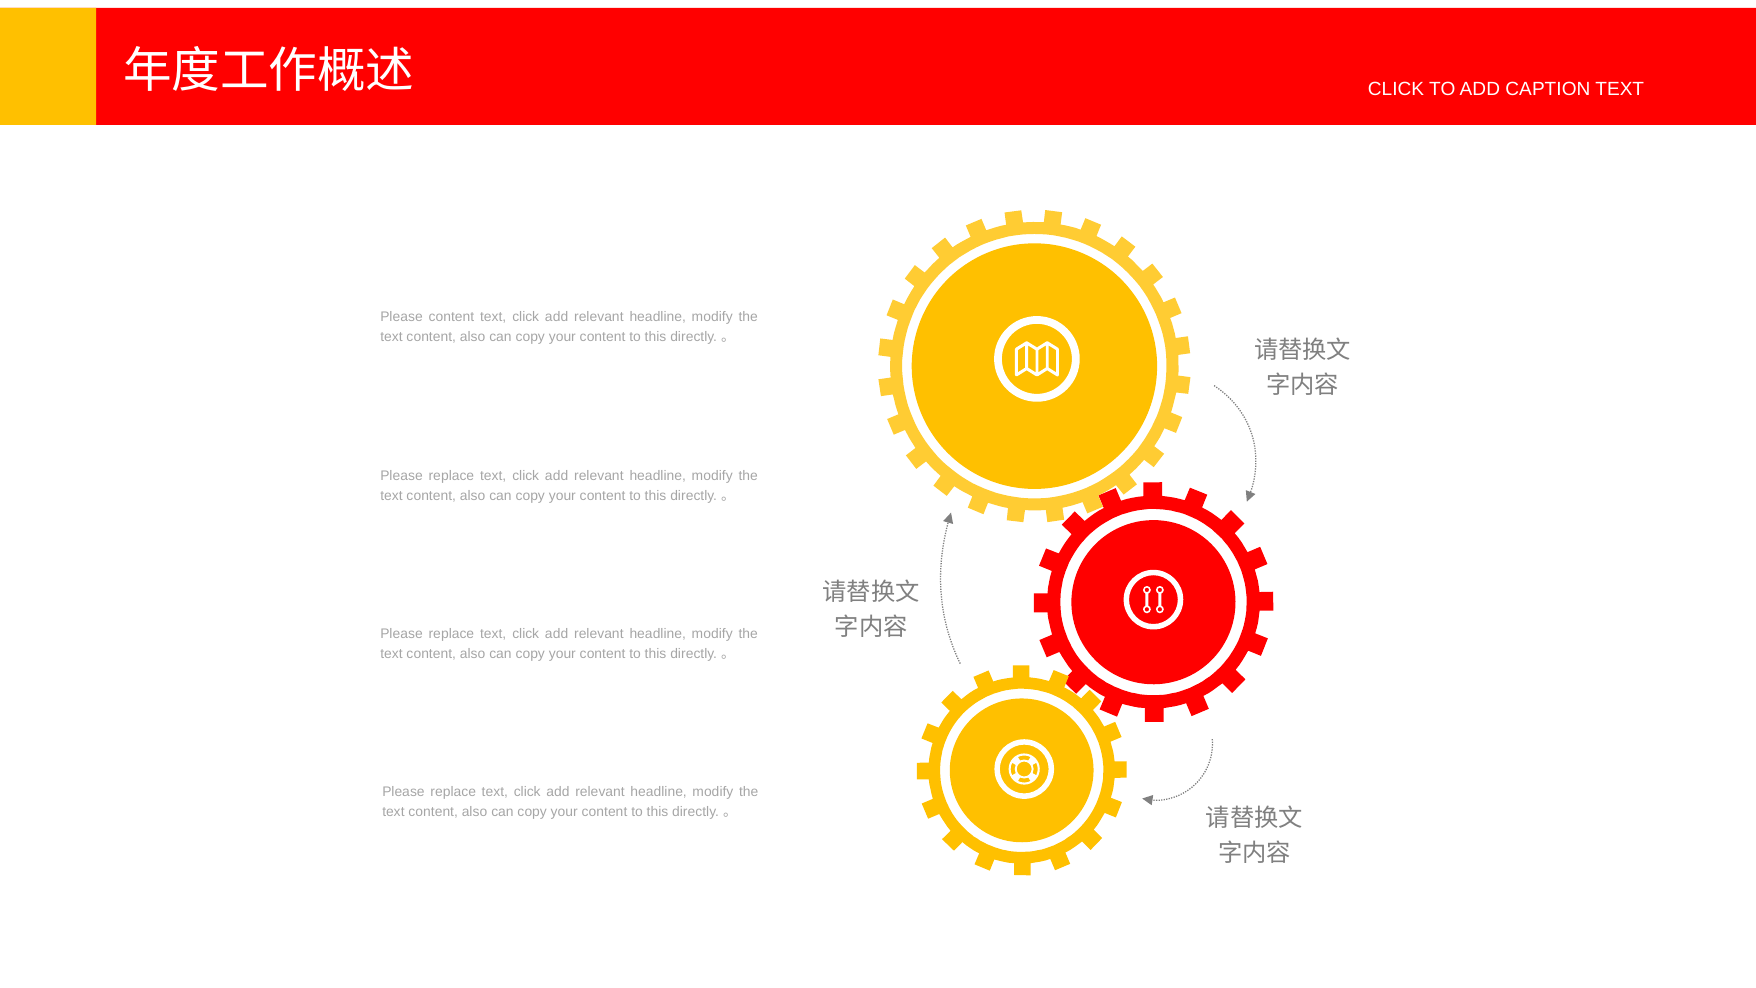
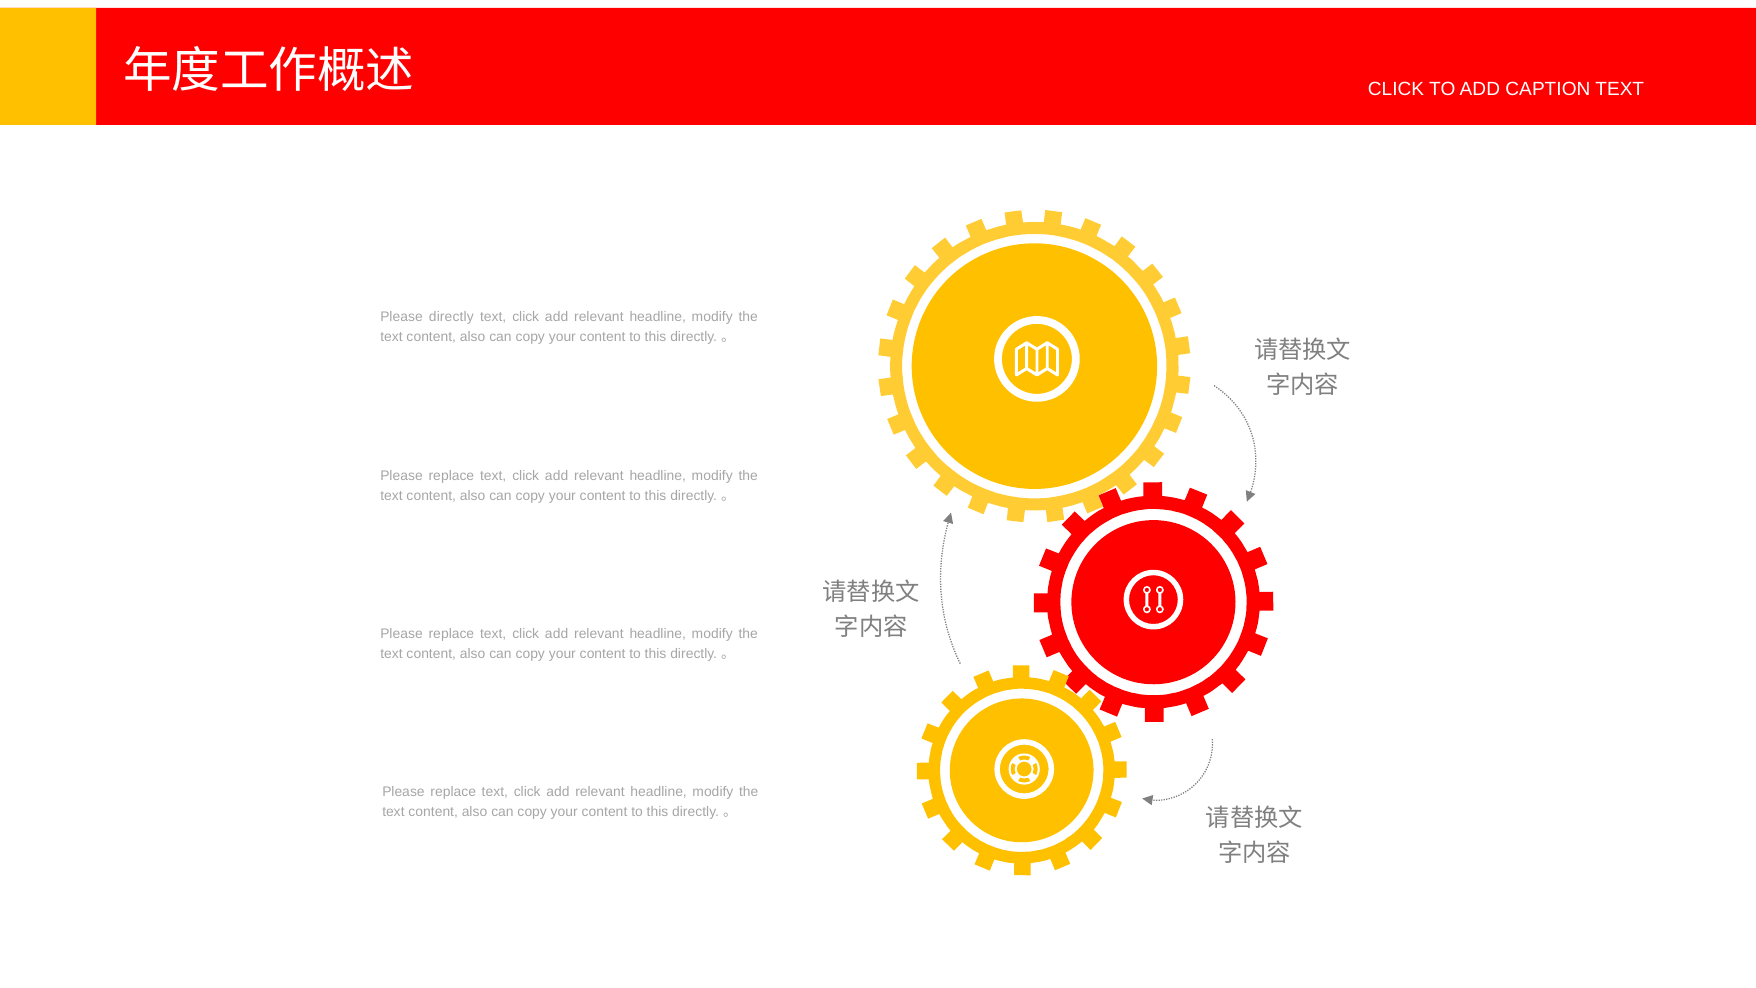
Please content: content -> directly
